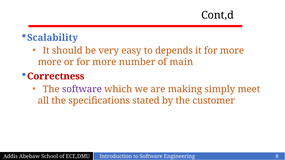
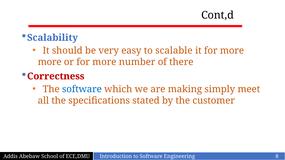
depends: depends -> scalable
main: main -> there
software at (82, 89) colour: purple -> blue
